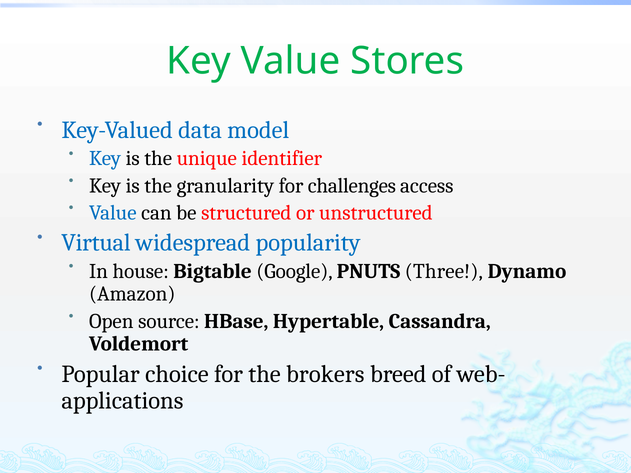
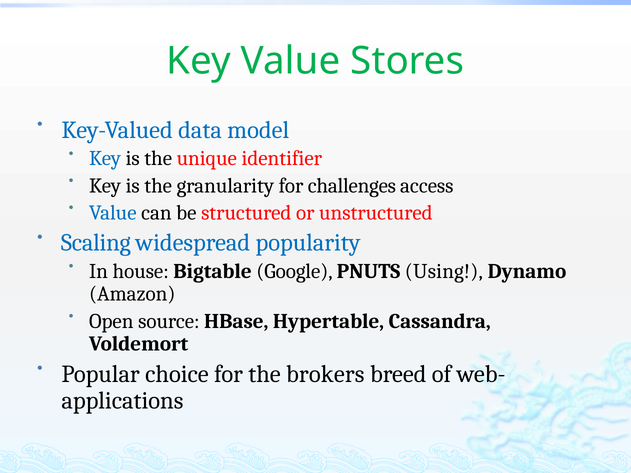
Virtual: Virtual -> Scaling
Three: Three -> Using
